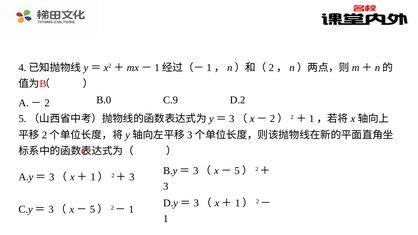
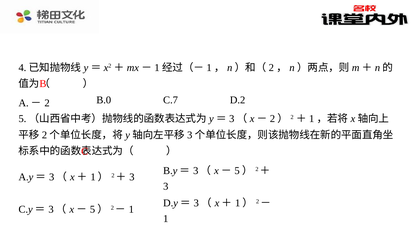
C.9: C.9 -> C.7
